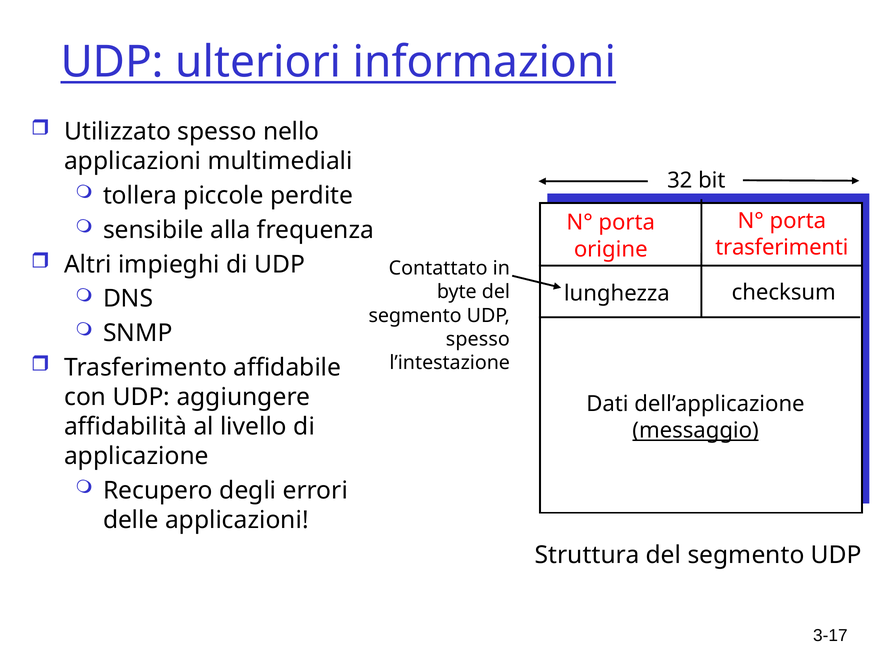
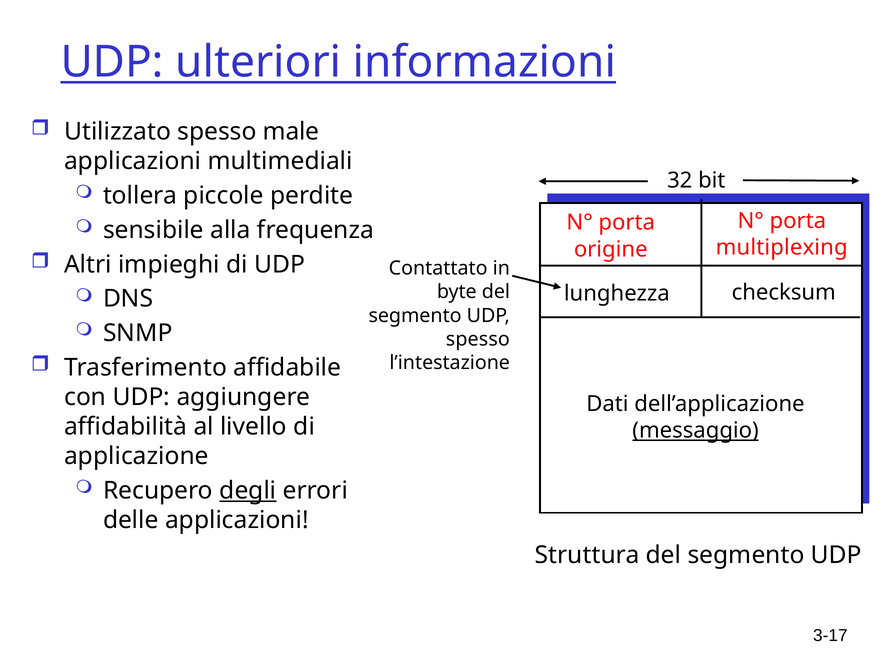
nello: nello -> male
trasferimenti: trasferimenti -> multiplexing
degli underline: none -> present
